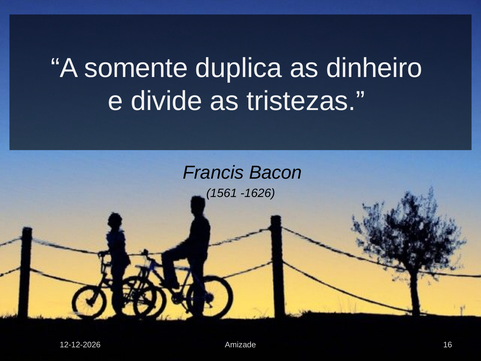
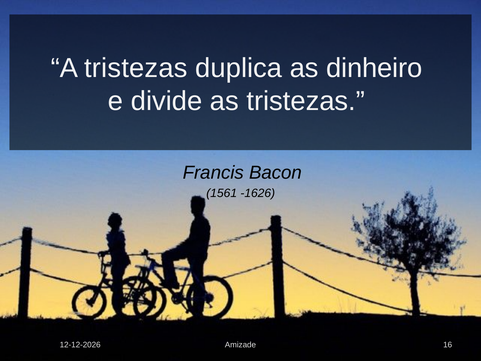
A somente: somente -> tristezas
